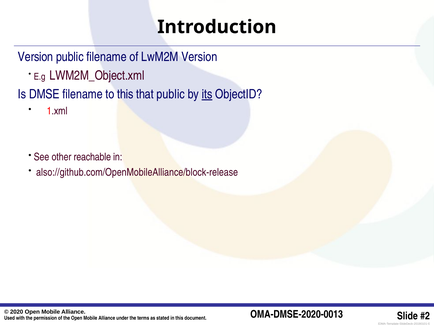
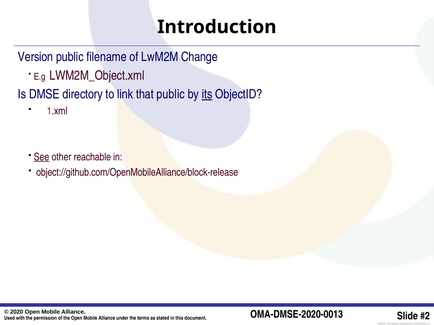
LwM2M Version: Version -> Change
DMSE filename: filename -> directory
to this: this -> link
See underline: none -> present
also://github.com/OpenMobileAlliance/block-release: also://github.com/OpenMobileAlliance/block-release -> object://github.com/OpenMobileAlliance/block-release
